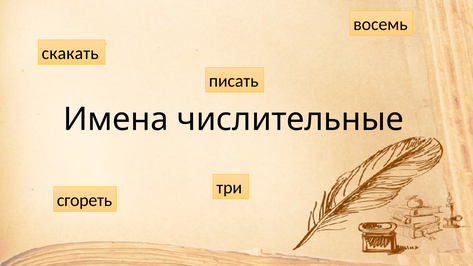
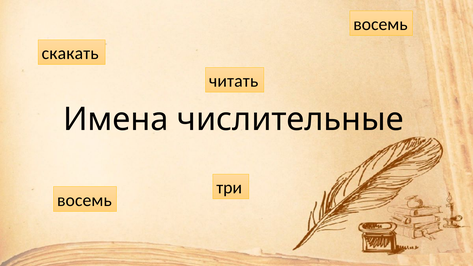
писать: писать -> читать
сгореть at (85, 200): сгореть -> восемь
